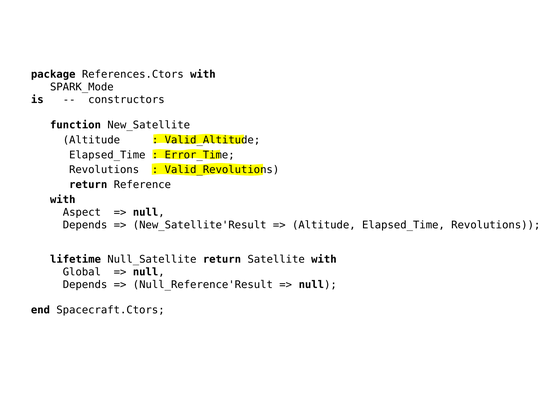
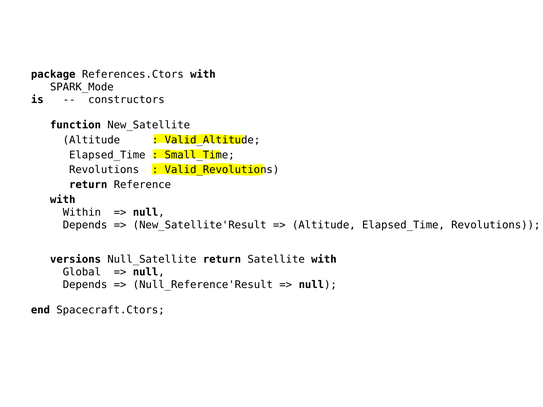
Error_Time: Error_Time -> Small_Time
Aspect: Aspect -> Within
lifetime: lifetime -> versions
